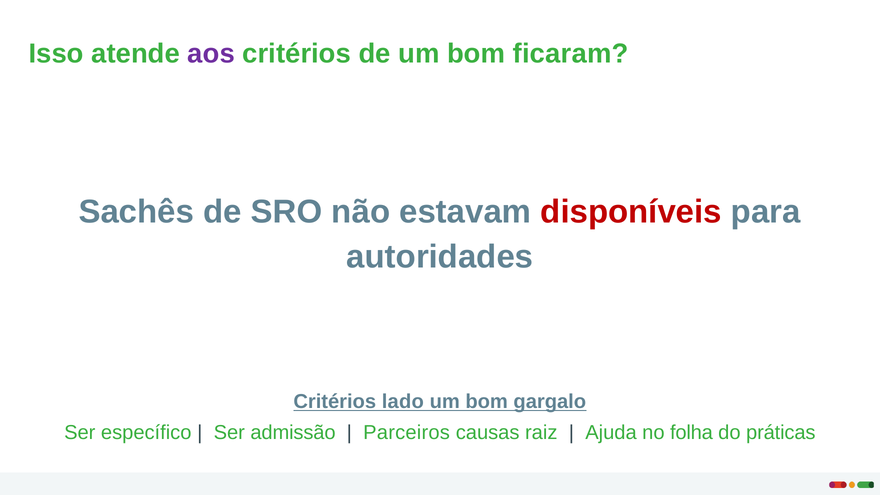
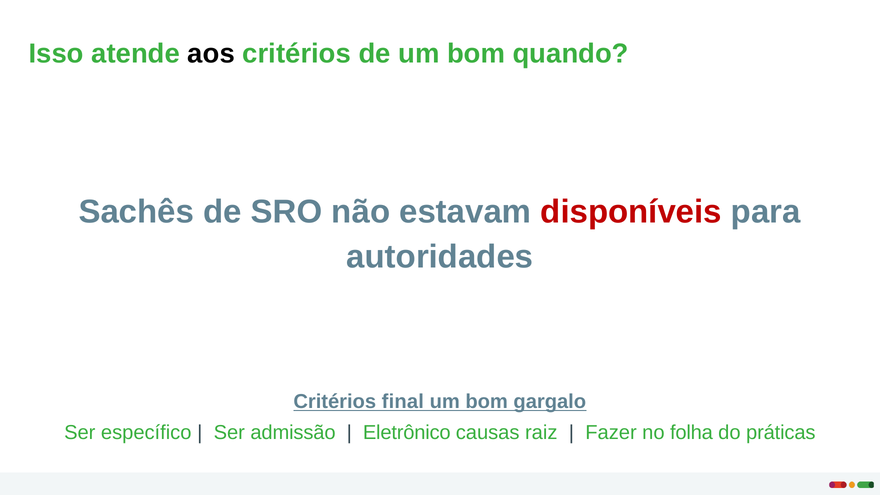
aos colour: purple -> black
ficaram: ficaram -> quando
lado: lado -> final
Parceiros: Parceiros -> Eletrônico
Ajuda: Ajuda -> Fazer
